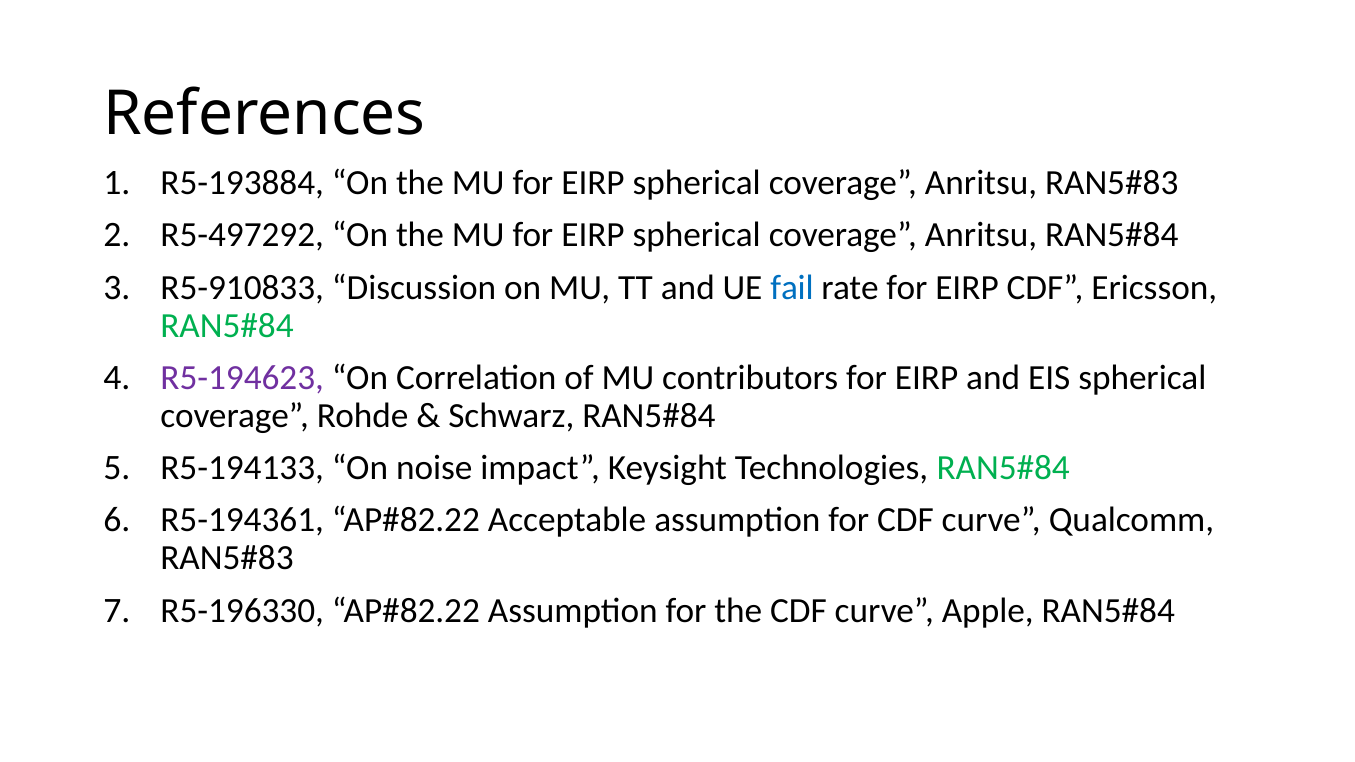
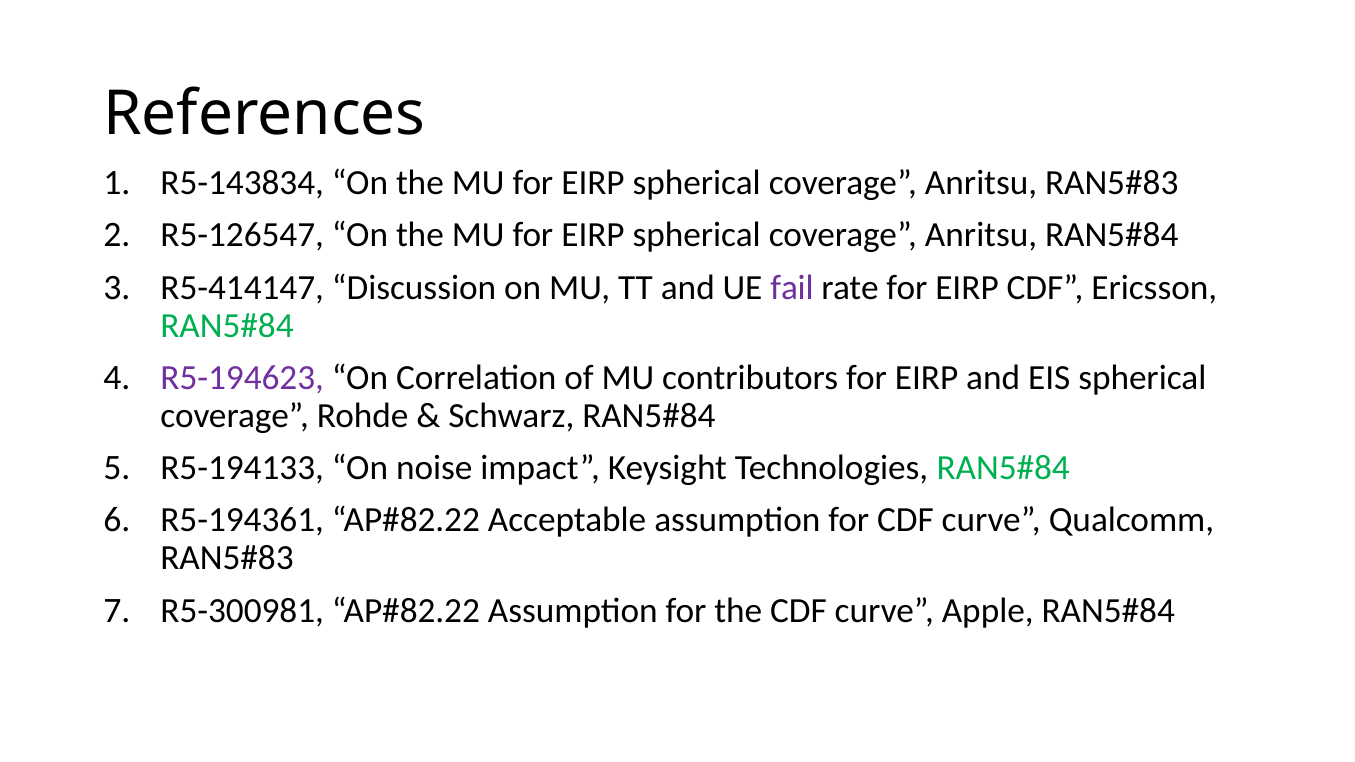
R5-193884: R5-193884 -> R5-143834
R5-497292: R5-497292 -> R5-126547
R5-910833: R5-910833 -> R5-414147
fail colour: blue -> purple
R5-196330: R5-196330 -> R5-300981
